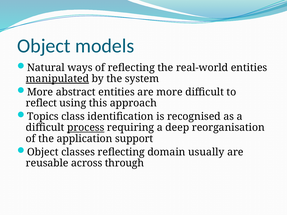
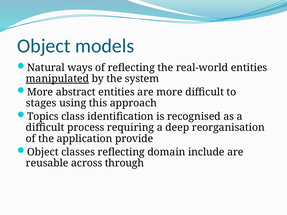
reflect: reflect -> stages
process underline: present -> none
support: support -> provide
usually: usually -> include
